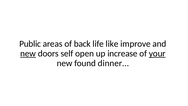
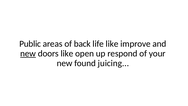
doors self: self -> like
increase: increase -> respond
your underline: present -> none
dinner: dinner -> juicing
